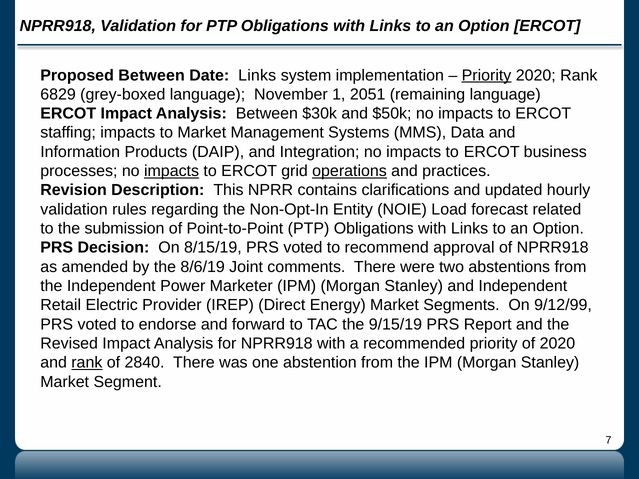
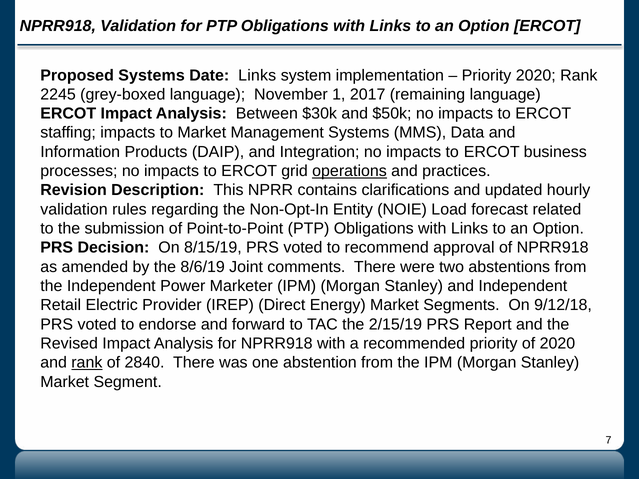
Proposed Between: Between -> Systems
Priority at (487, 75) underline: present -> none
6829: 6829 -> 2245
2051: 2051 -> 2017
impacts at (172, 171) underline: present -> none
9/12/99: 9/12/99 -> 9/12/18
9/15/19: 9/15/19 -> 2/15/19
